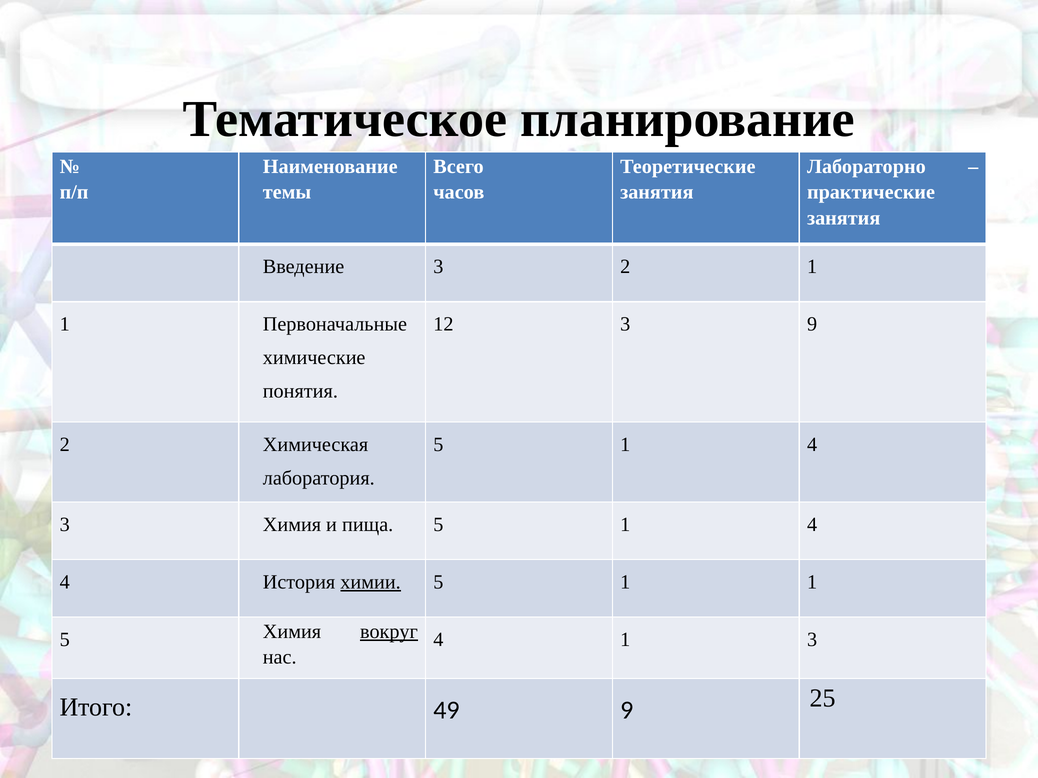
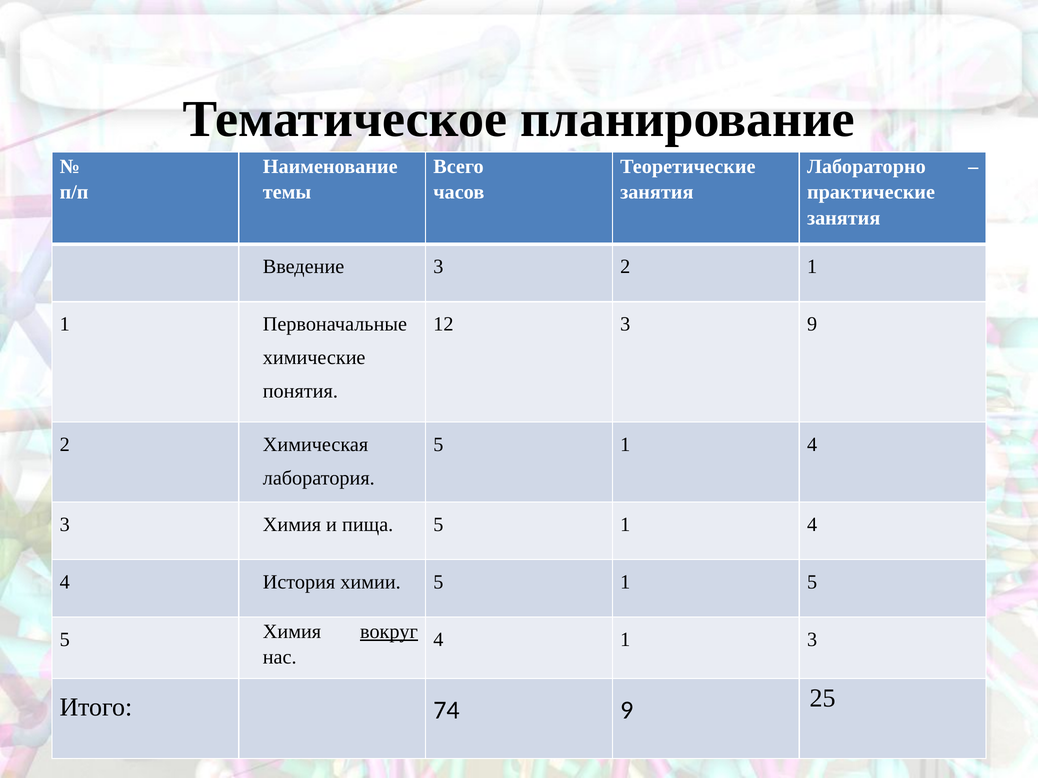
химии underline: present -> none
5 1 1: 1 -> 5
49: 49 -> 74
